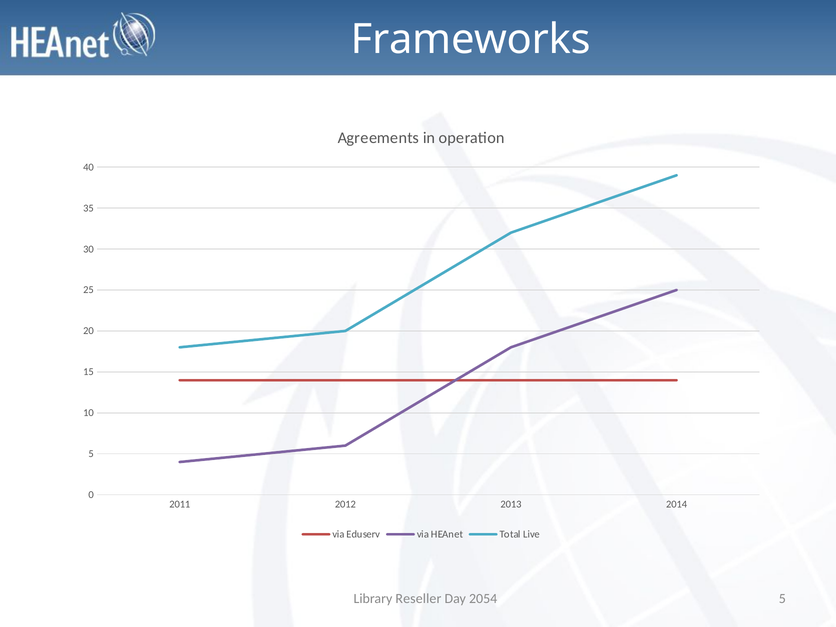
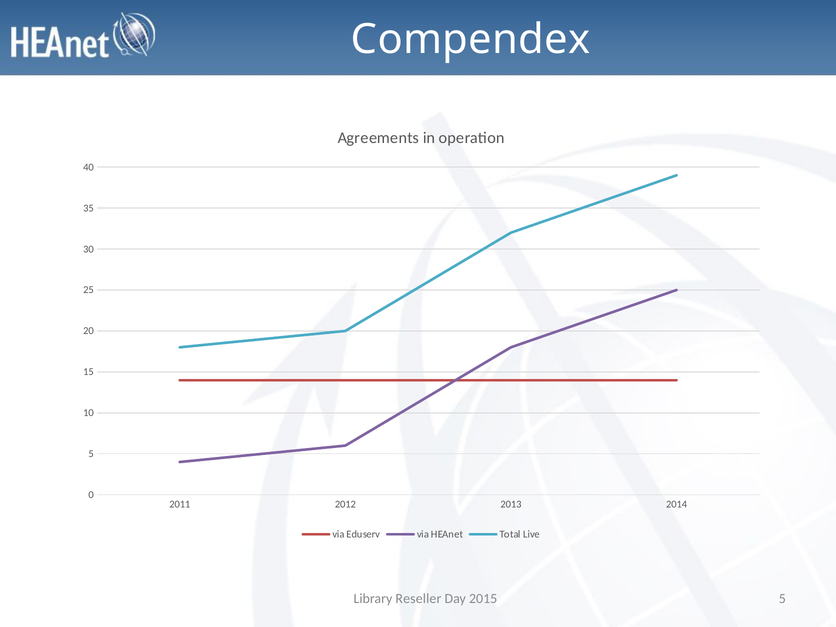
Frameworks: Frameworks -> Compendex
2054: 2054 -> 2015
